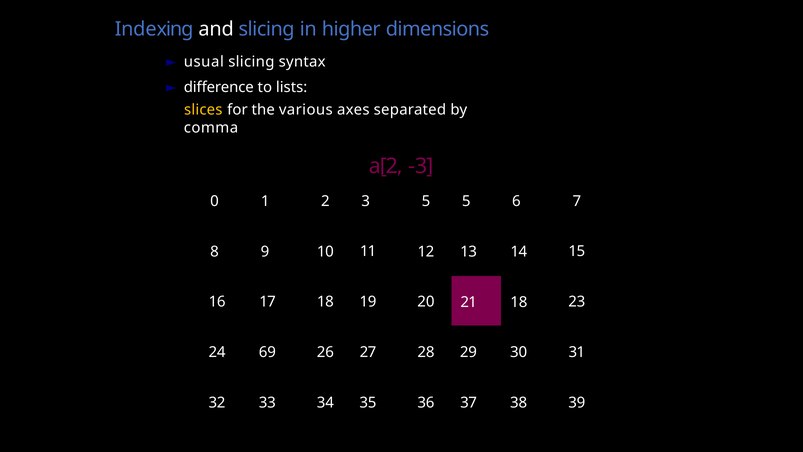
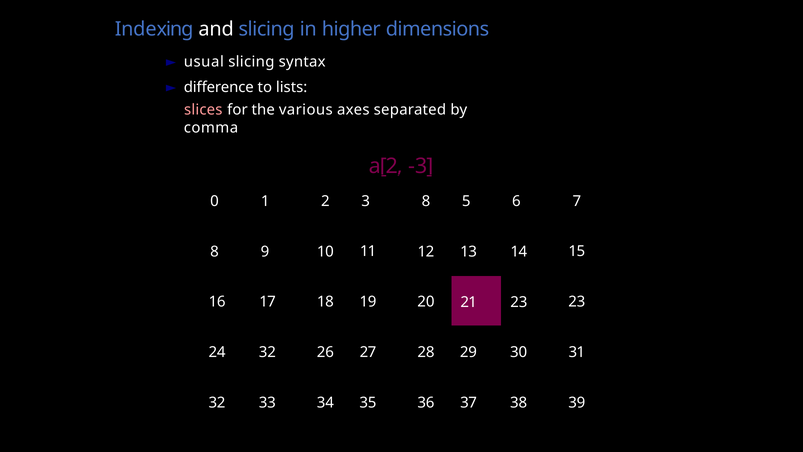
slices colour: yellow -> pink
3 5: 5 -> 8
21 18: 18 -> 23
24 69: 69 -> 32
